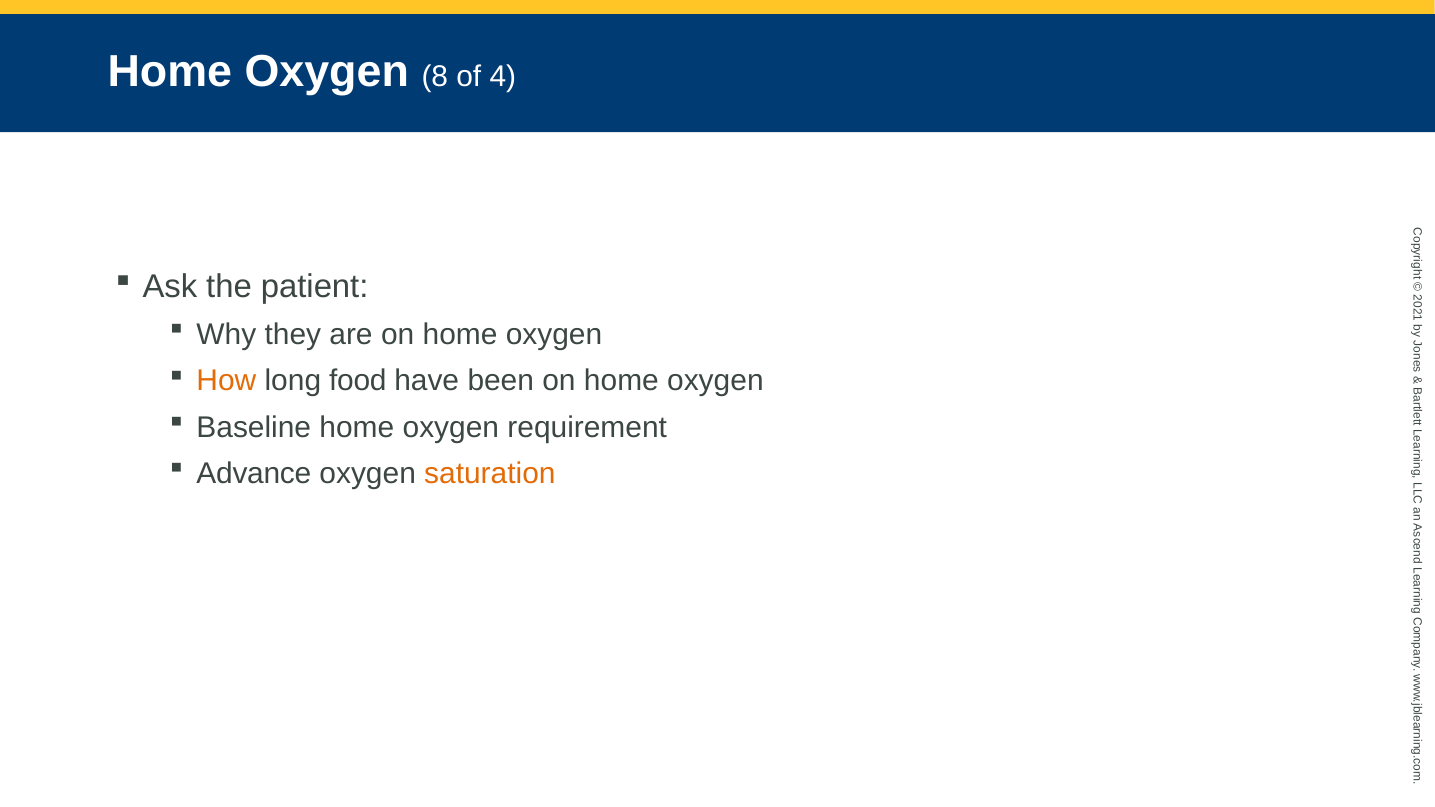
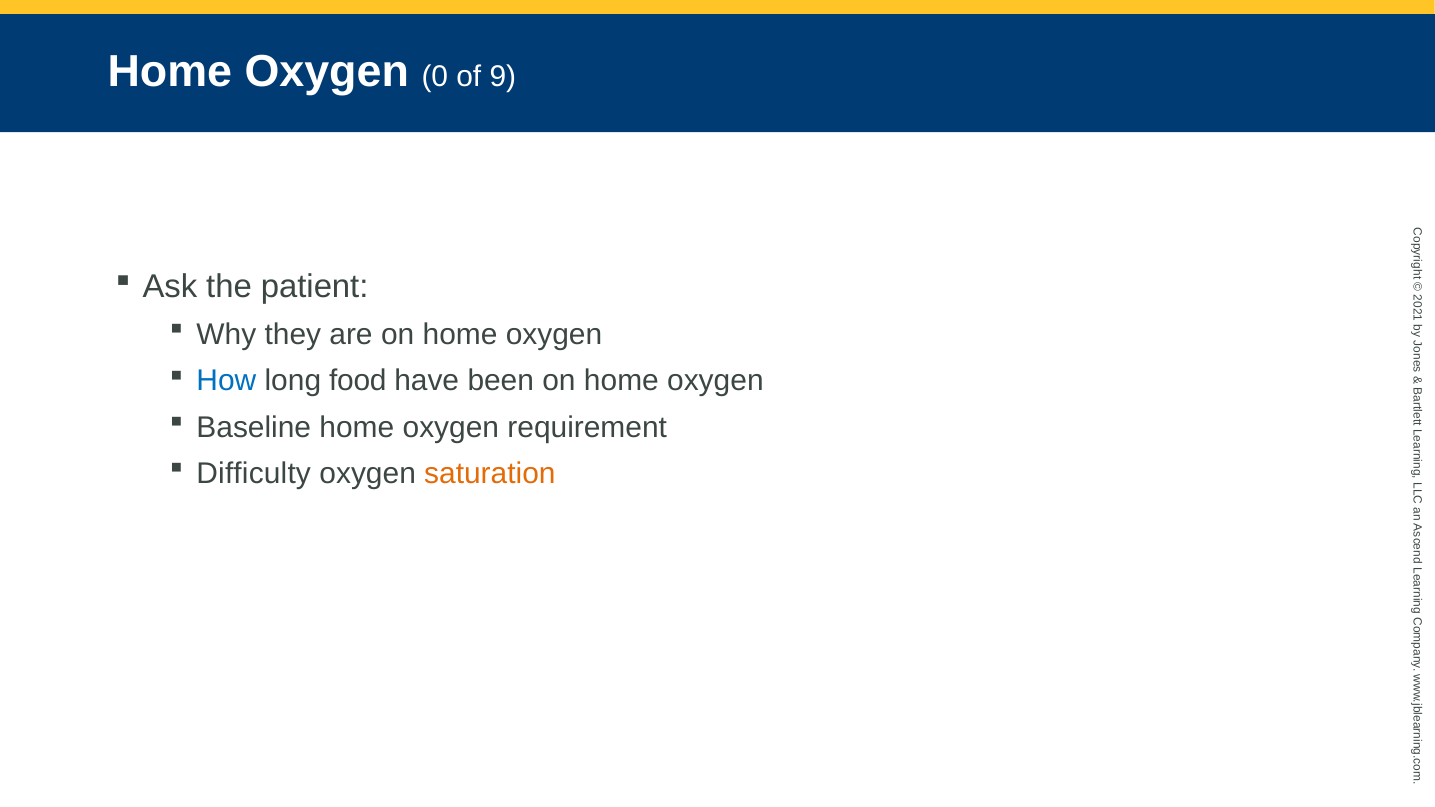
Oxygen 8: 8 -> 0
4: 4 -> 9
How colour: orange -> blue
Advance: Advance -> Difficulty
